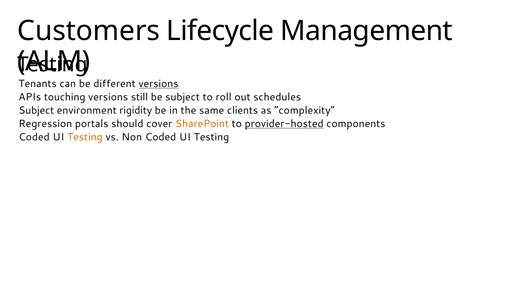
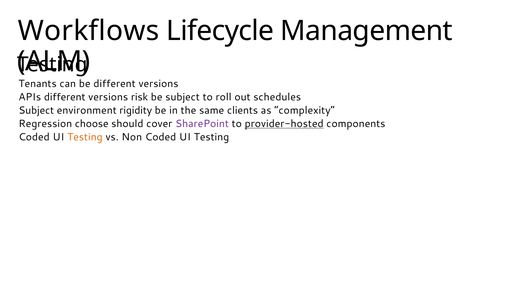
Customers: Customers -> Workflows
versions at (158, 84) underline: present -> none
APIs touching: touching -> different
still: still -> risk
portals: portals -> choose
SharePoint colour: orange -> purple
